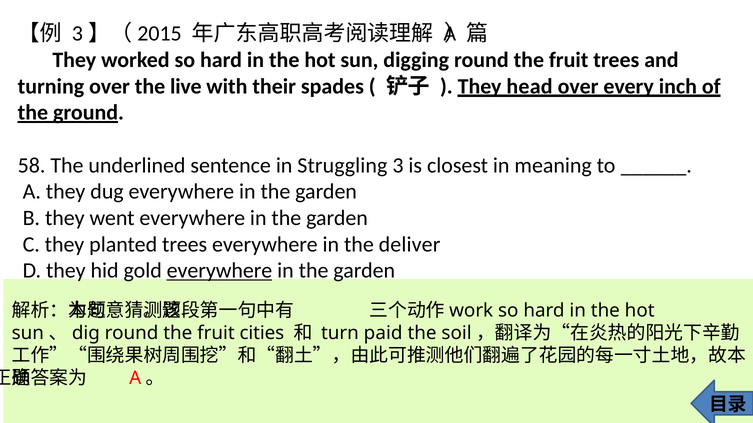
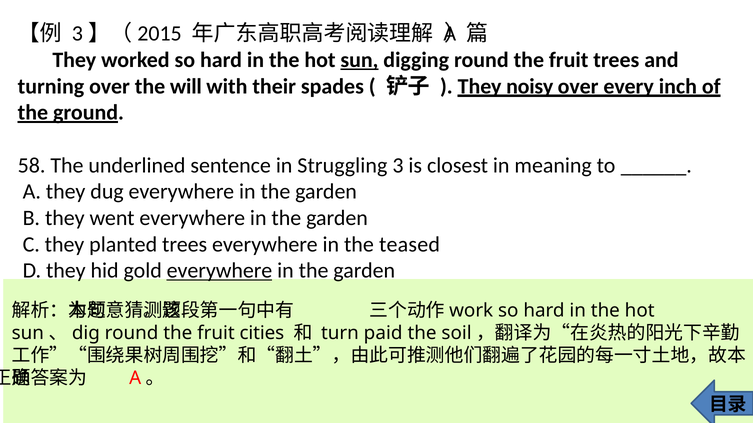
sun at (359, 60) underline: none -> present
live: live -> will
head: head -> noisy
deliver: deliver -> teased
